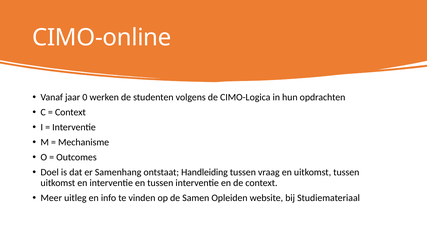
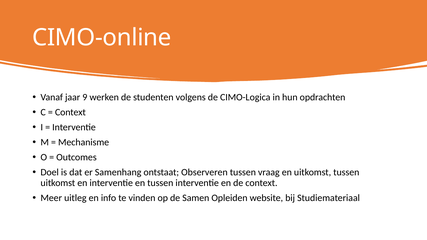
0: 0 -> 9
Handleiding: Handleiding -> Observeren
